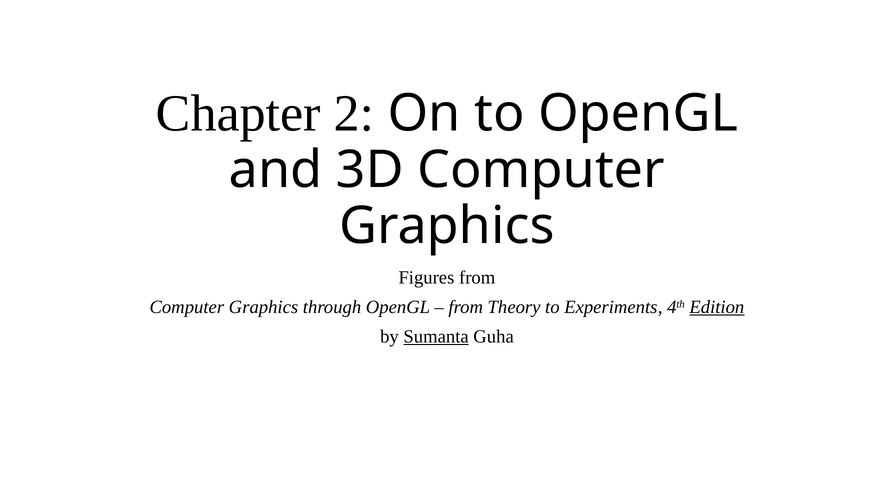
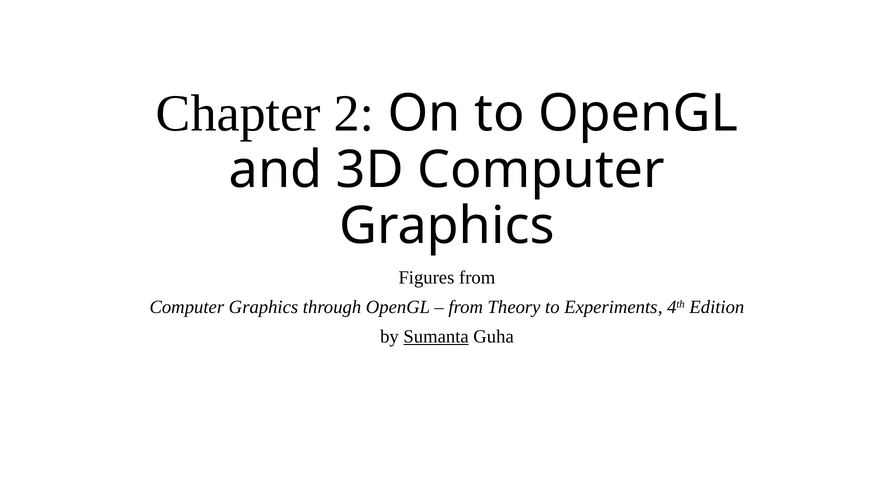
Edition underline: present -> none
